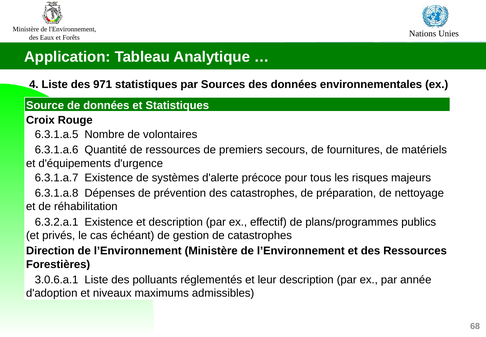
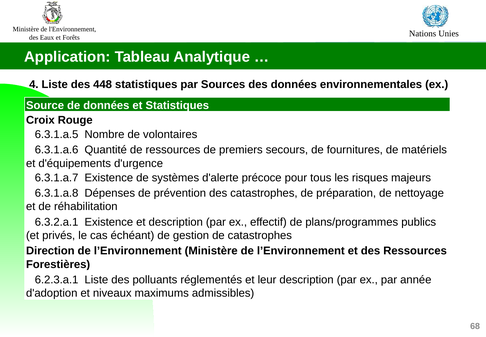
971: 971 -> 448
3.0.6.a.1: 3.0.6.a.1 -> 6.2.3.a.1
